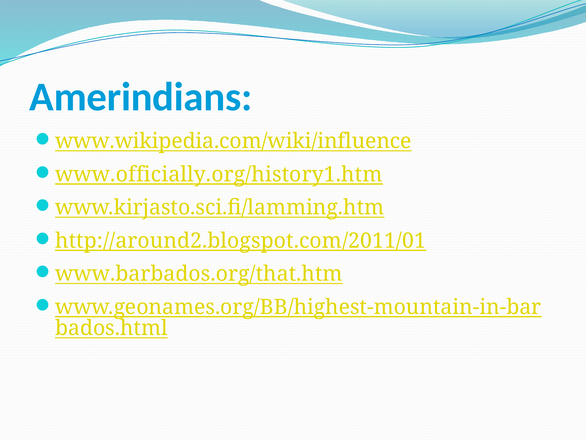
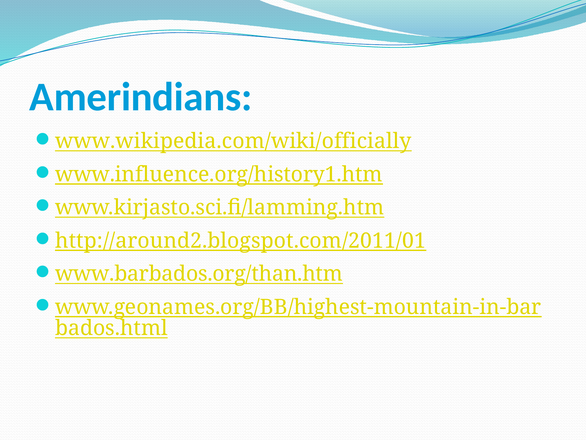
www.wikipedia.com/wiki/influence: www.wikipedia.com/wiki/influence -> www.wikipedia.com/wiki/officially
www.officially.org/history1.htm: www.officially.org/history1.htm -> www.influence.org/history1.htm
www.barbados.org/that.htm: www.barbados.org/that.htm -> www.barbados.org/than.htm
